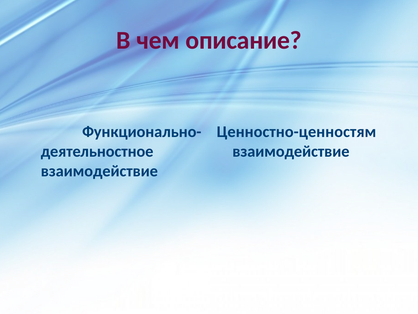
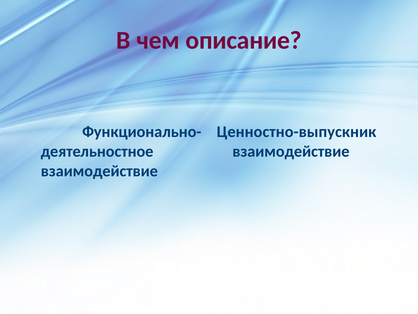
Ценностно-ценностям: Ценностно-ценностям -> Ценностно-выпускник
